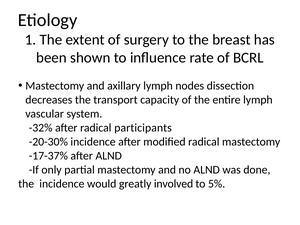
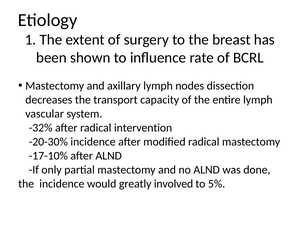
participants: participants -> intervention
-17-37%: -17-37% -> -17-10%
